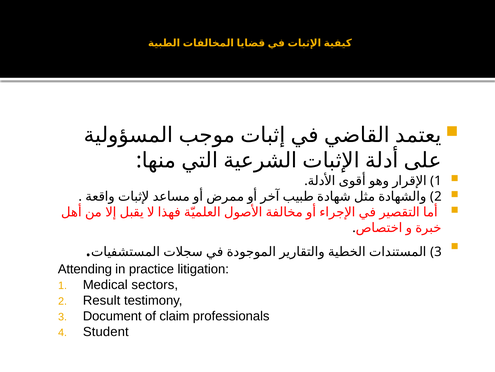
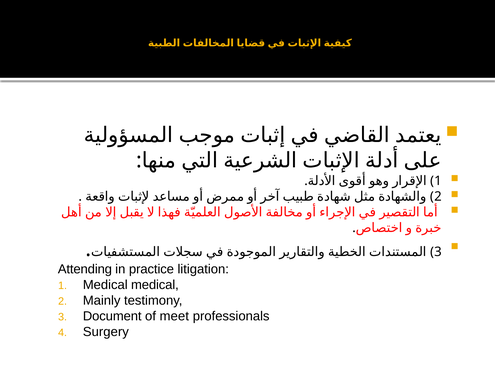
Medical sectors: sectors -> medical
Result: Result -> Mainly
claim: claim -> meet
Student: Student -> Surgery
